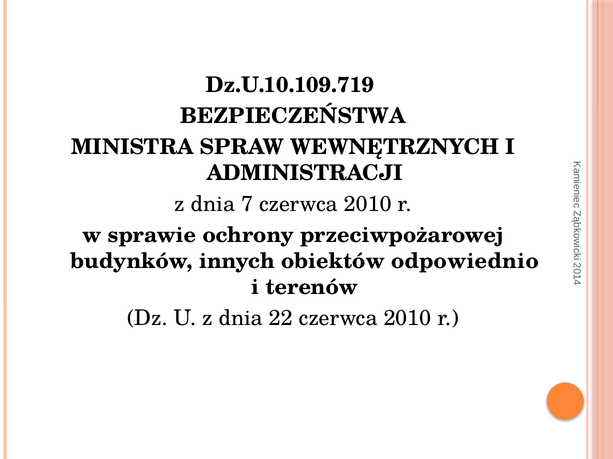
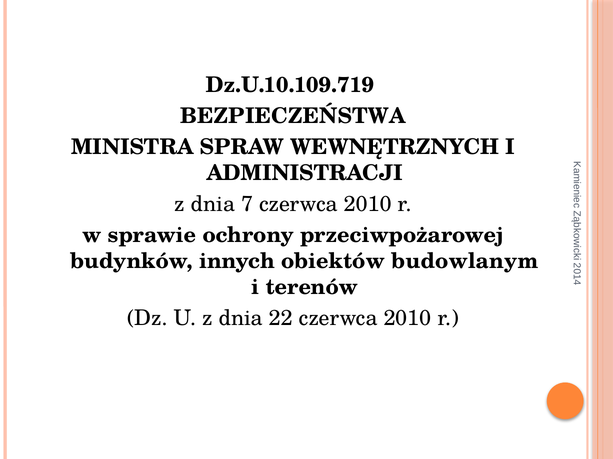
odpowiednio: odpowiednio -> budowlanym
